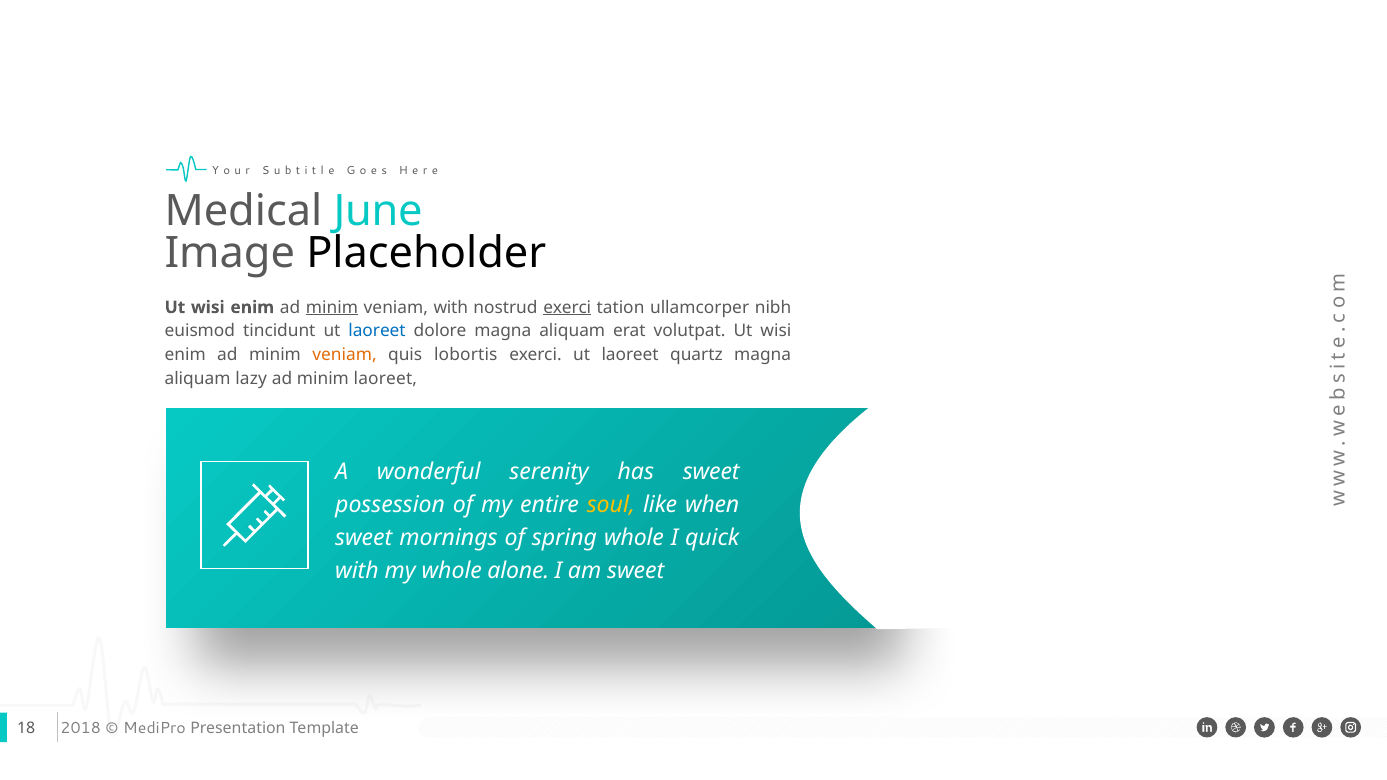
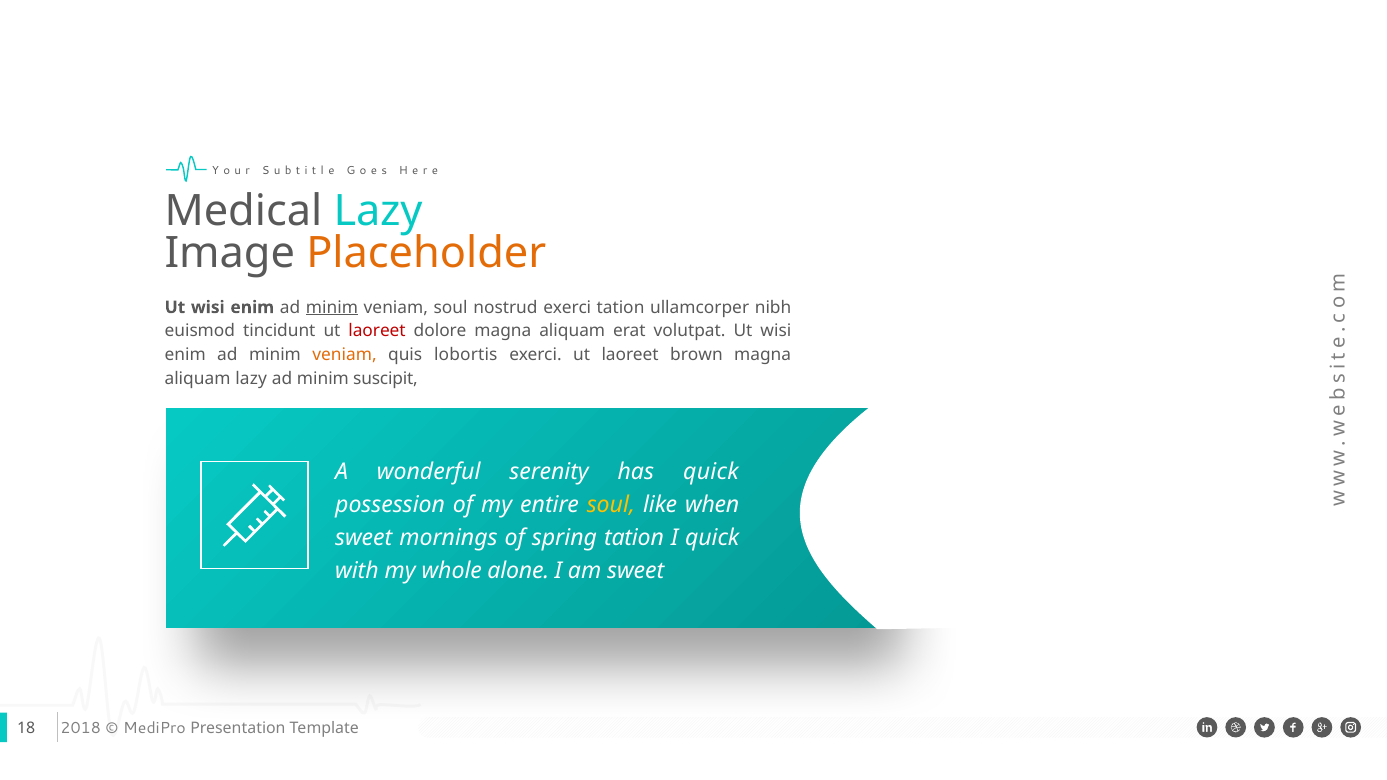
Medical June: June -> Lazy
Placeholder colour: black -> orange
veniam with: with -> soul
exerci at (567, 307) underline: present -> none
laoreet at (377, 331) colour: blue -> red
quartz: quartz -> brown
minim laoreet: laoreet -> suscipit
has sweet: sweet -> quick
spring whole: whole -> tation
